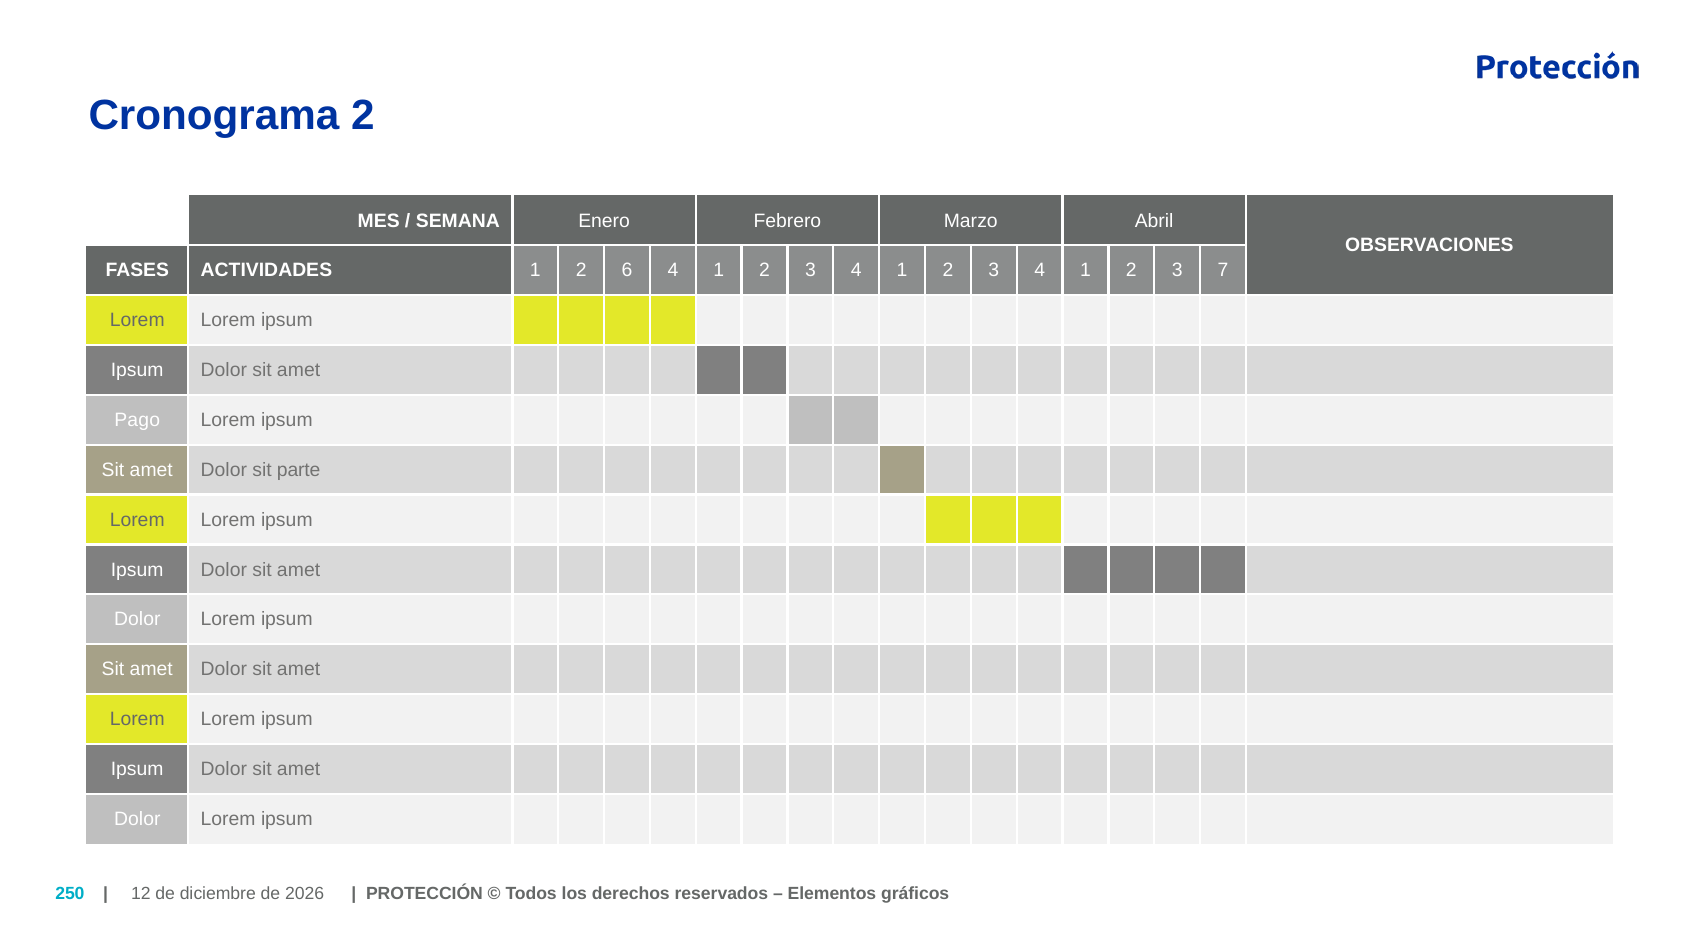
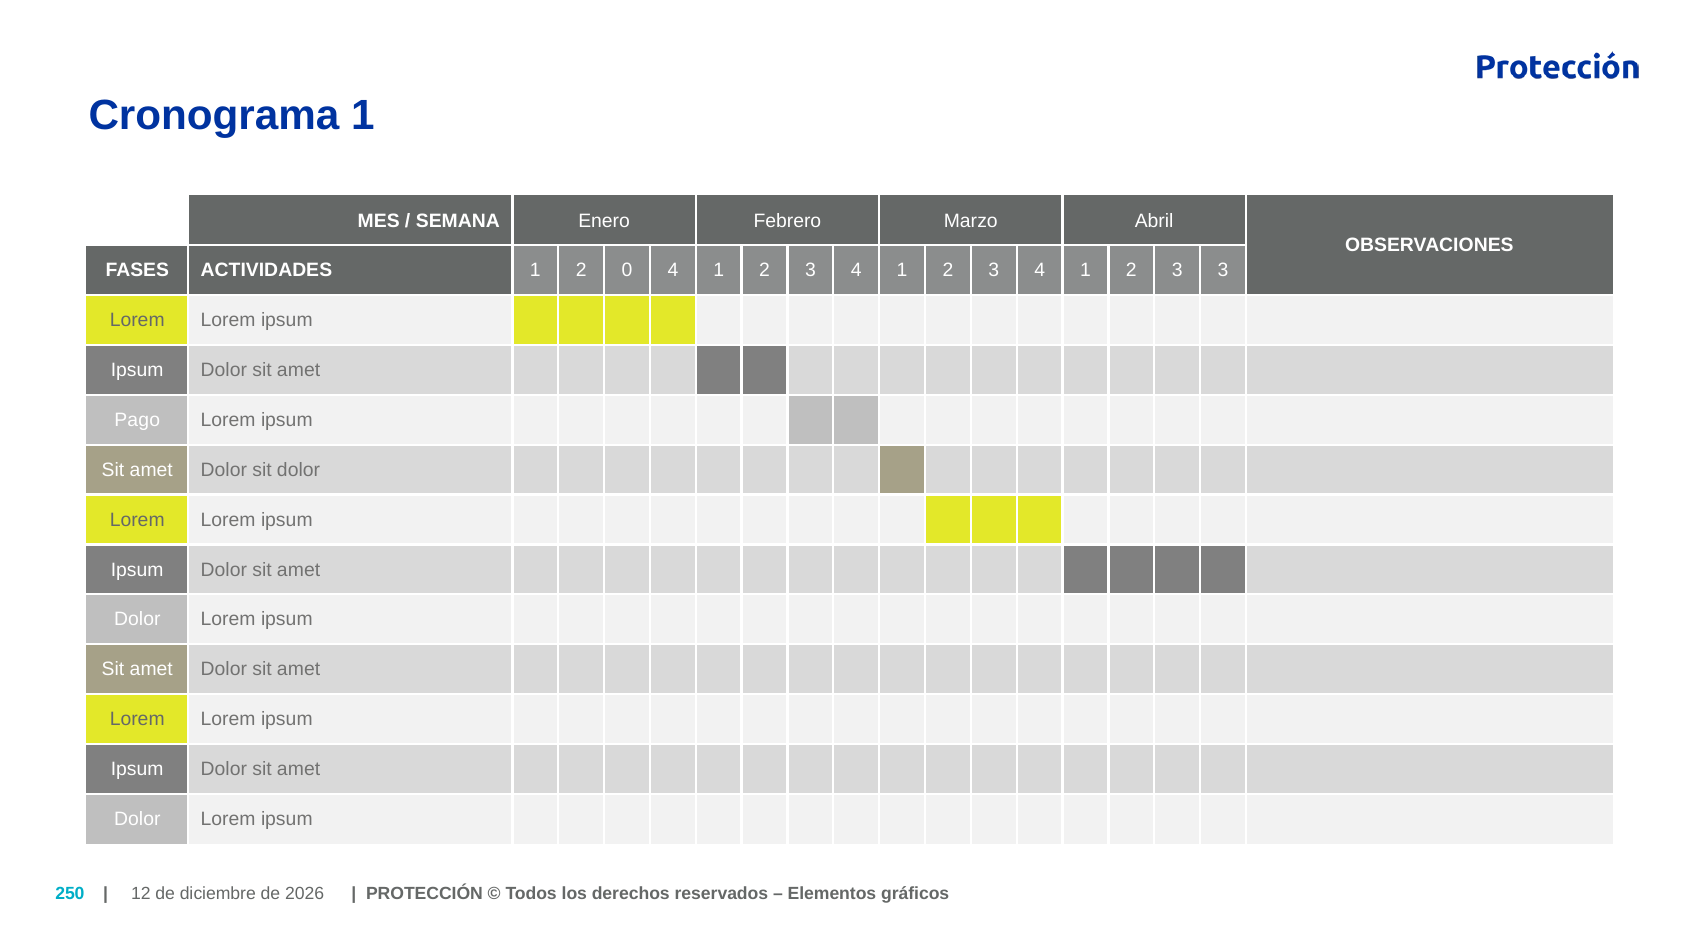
Cronograma 2: 2 -> 1
6: 6 -> 0
3 7: 7 -> 3
sit parte: parte -> dolor
